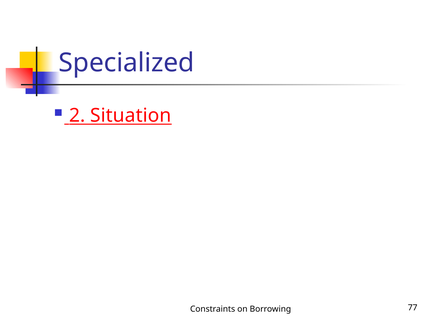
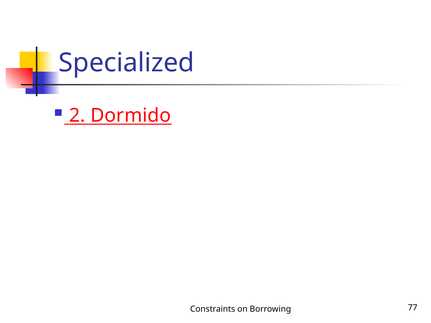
Situation: Situation -> Dormido
